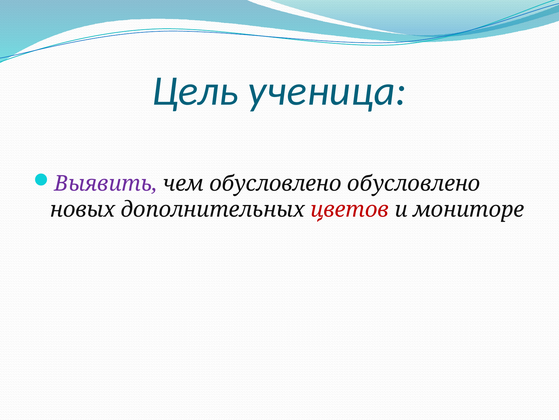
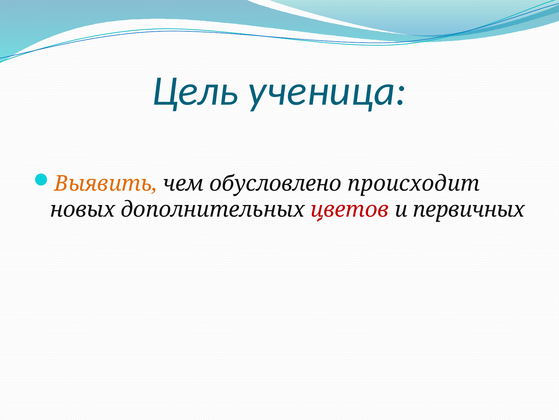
Выявить colour: purple -> orange
обусловлено обусловлено: обусловлено -> происходит
мониторе: мониторе -> первичных
